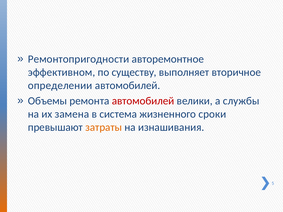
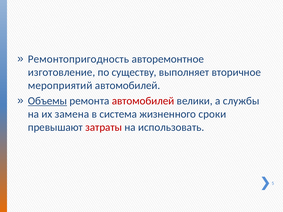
Ремонтопригодности: Ремонтопригодности -> Ремонтопригодность
эффективном: эффективном -> изготовление
определении: определении -> мероприятий
Объемы underline: none -> present
затраты colour: orange -> red
изнашивания: изнашивания -> использовать
